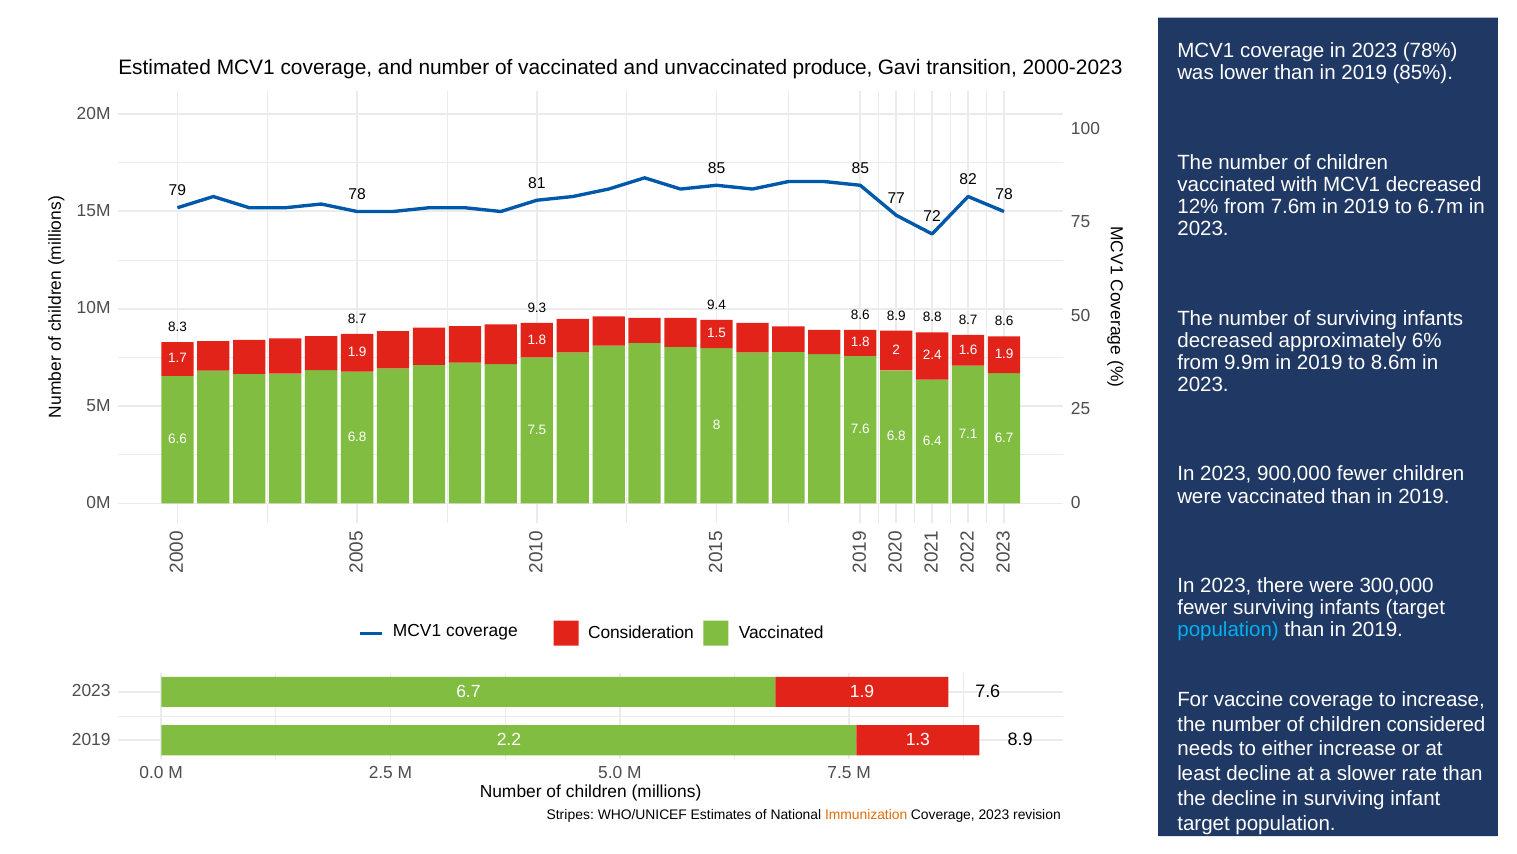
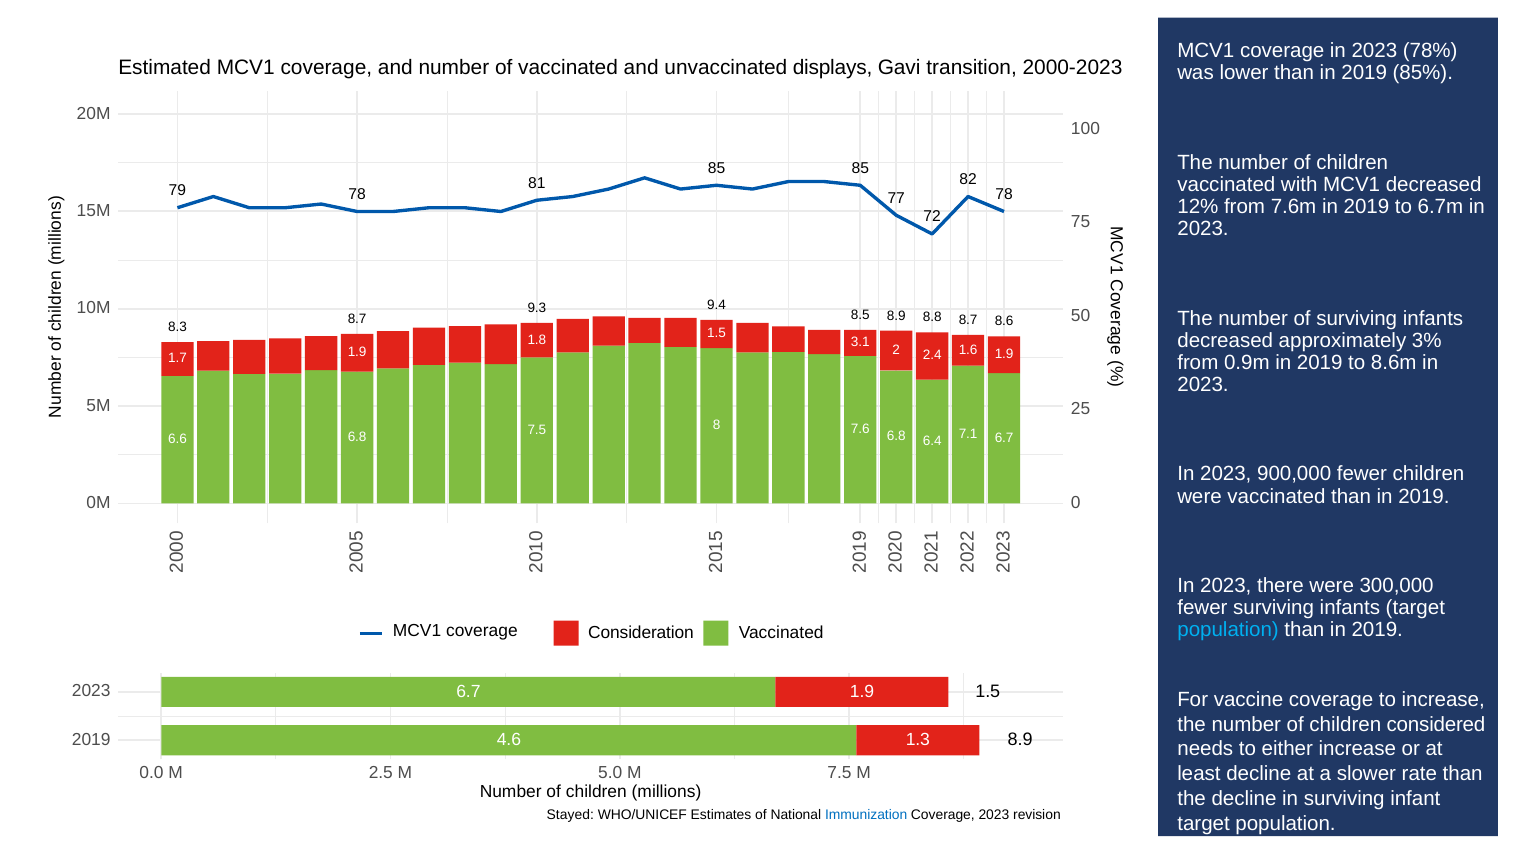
produce: produce -> displays
8.6 at (860, 314): 8.6 -> 8.5
6%: 6% -> 3%
1.8 at (860, 342): 1.8 -> 3.1
9.9m: 9.9m -> 0.9m
7.6 at (988, 691): 7.6 -> 1.5
2.2: 2.2 -> 4.6
Stripes: Stripes -> Stayed
Immunization colour: orange -> blue
